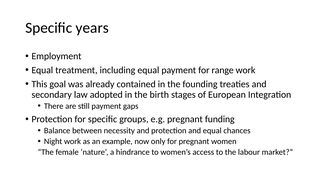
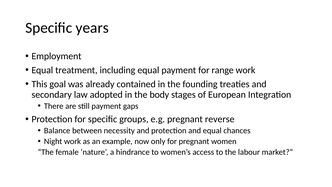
birth: birth -> body
funding: funding -> reverse
